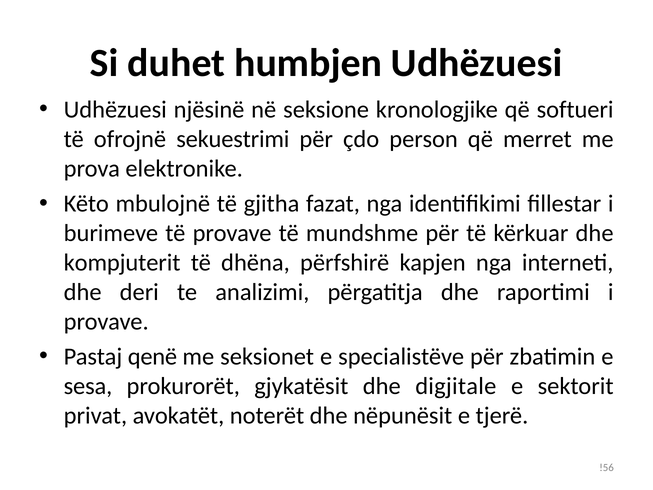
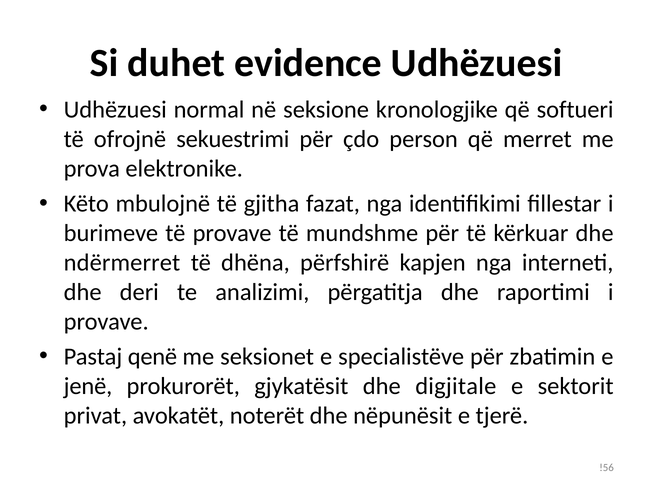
humbjen: humbjen -> evidence
njësinë: njësinë -> normal
kompjuterit: kompjuterit -> ndërmerret
sesa: sesa -> jenë
